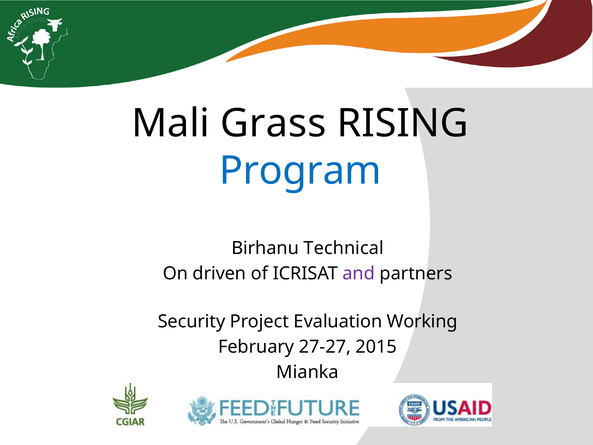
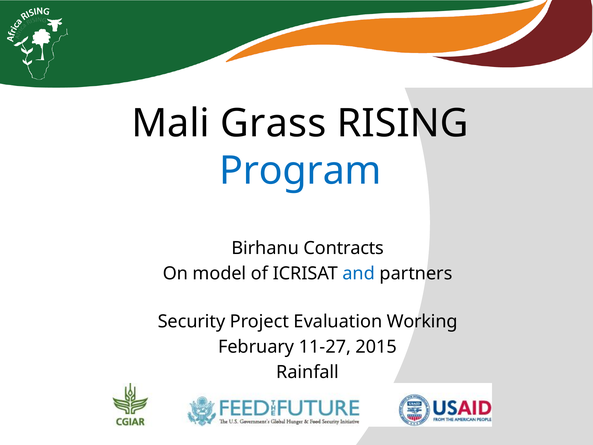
Technical: Technical -> Contracts
driven: driven -> model
and colour: purple -> blue
27-27: 27-27 -> 11-27
Mianka: Mianka -> Rainfall
